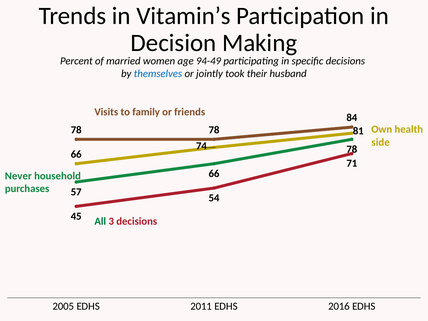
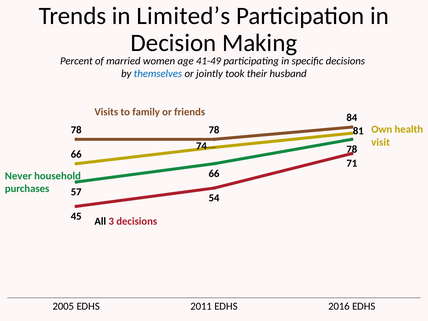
Vitamin’s: Vitamin’s -> Limited’s
94-49: 94-49 -> 41-49
side: side -> visit
All colour: green -> black
